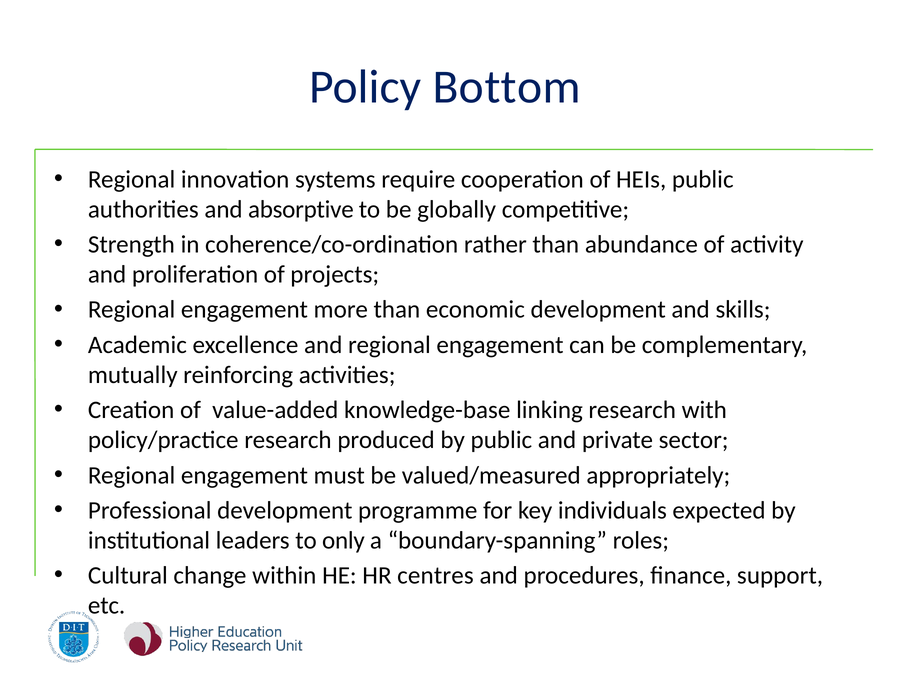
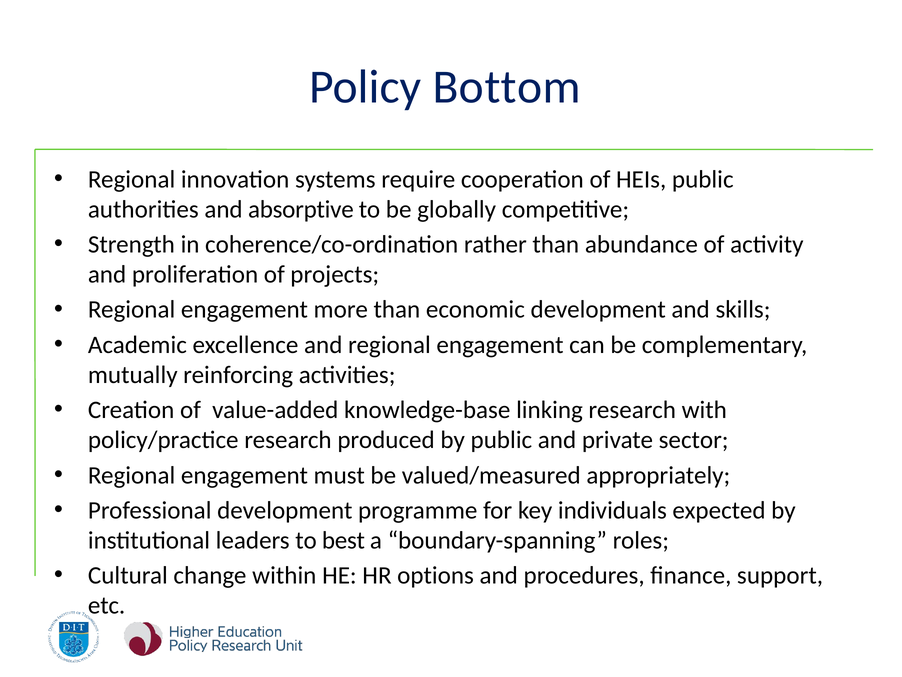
only: only -> best
centres: centres -> options
